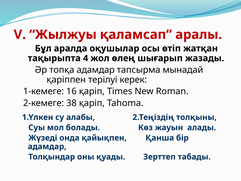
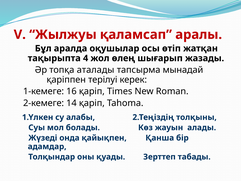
топқа адамдар: адамдар -> аталады
38: 38 -> 14
